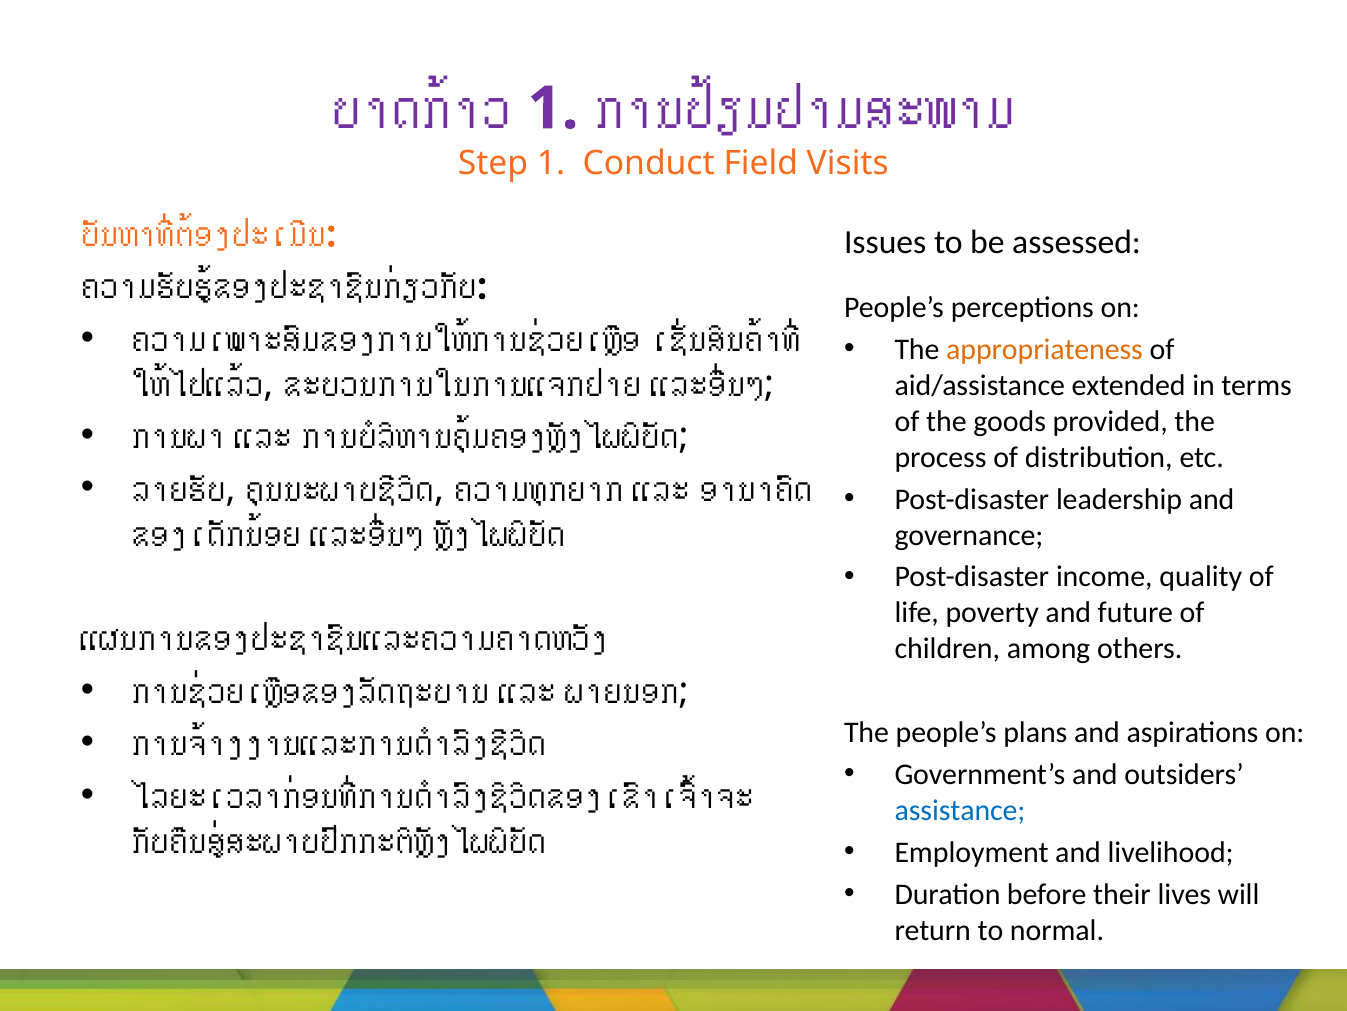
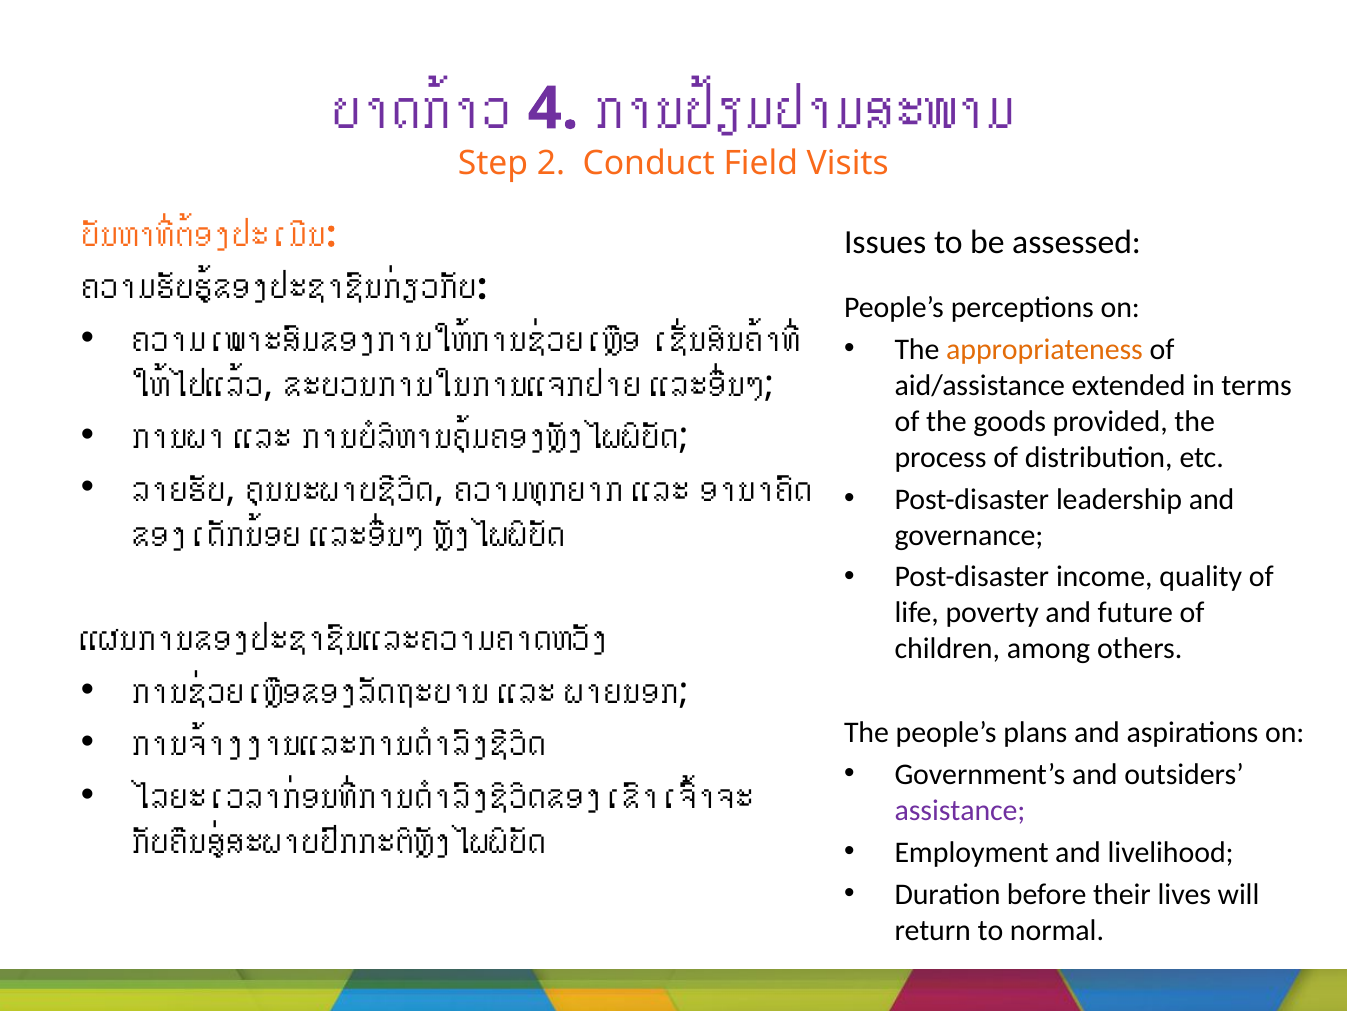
1 at (553, 109): 1 -> 4
Step 1: 1 -> 2
assistance colour: blue -> purple
